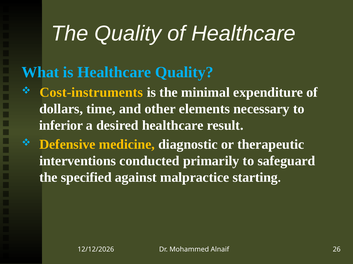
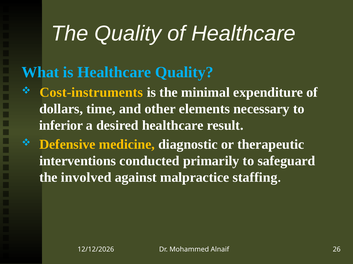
specified: specified -> involved
starting: starting -> staffing
